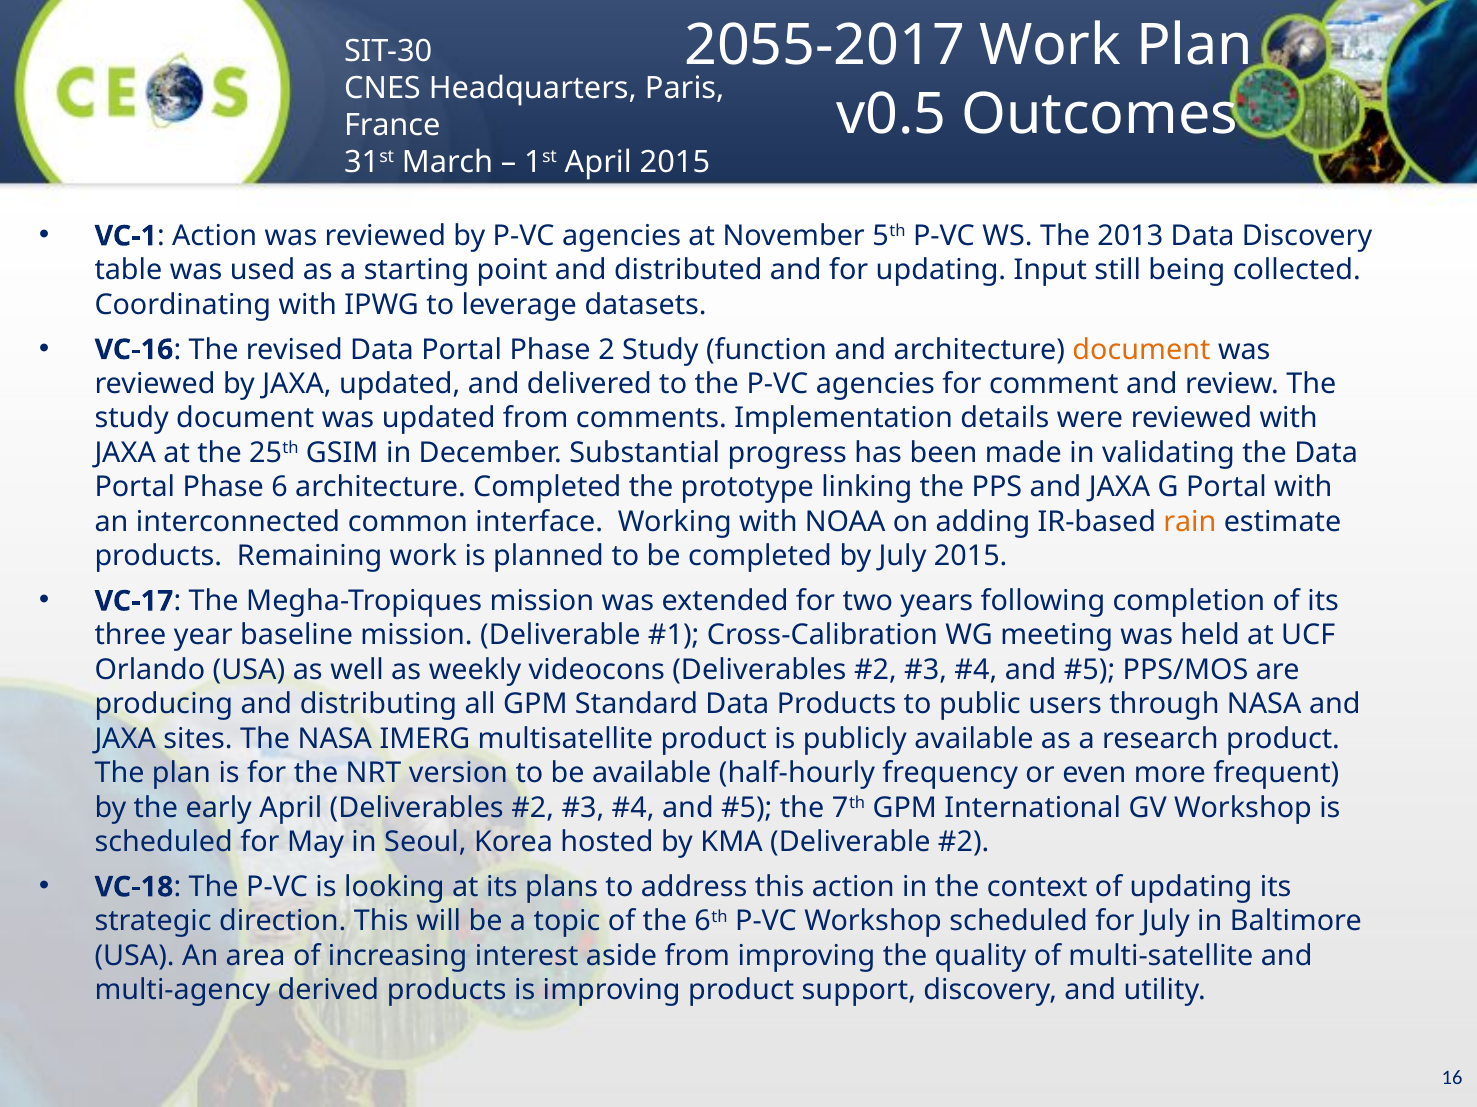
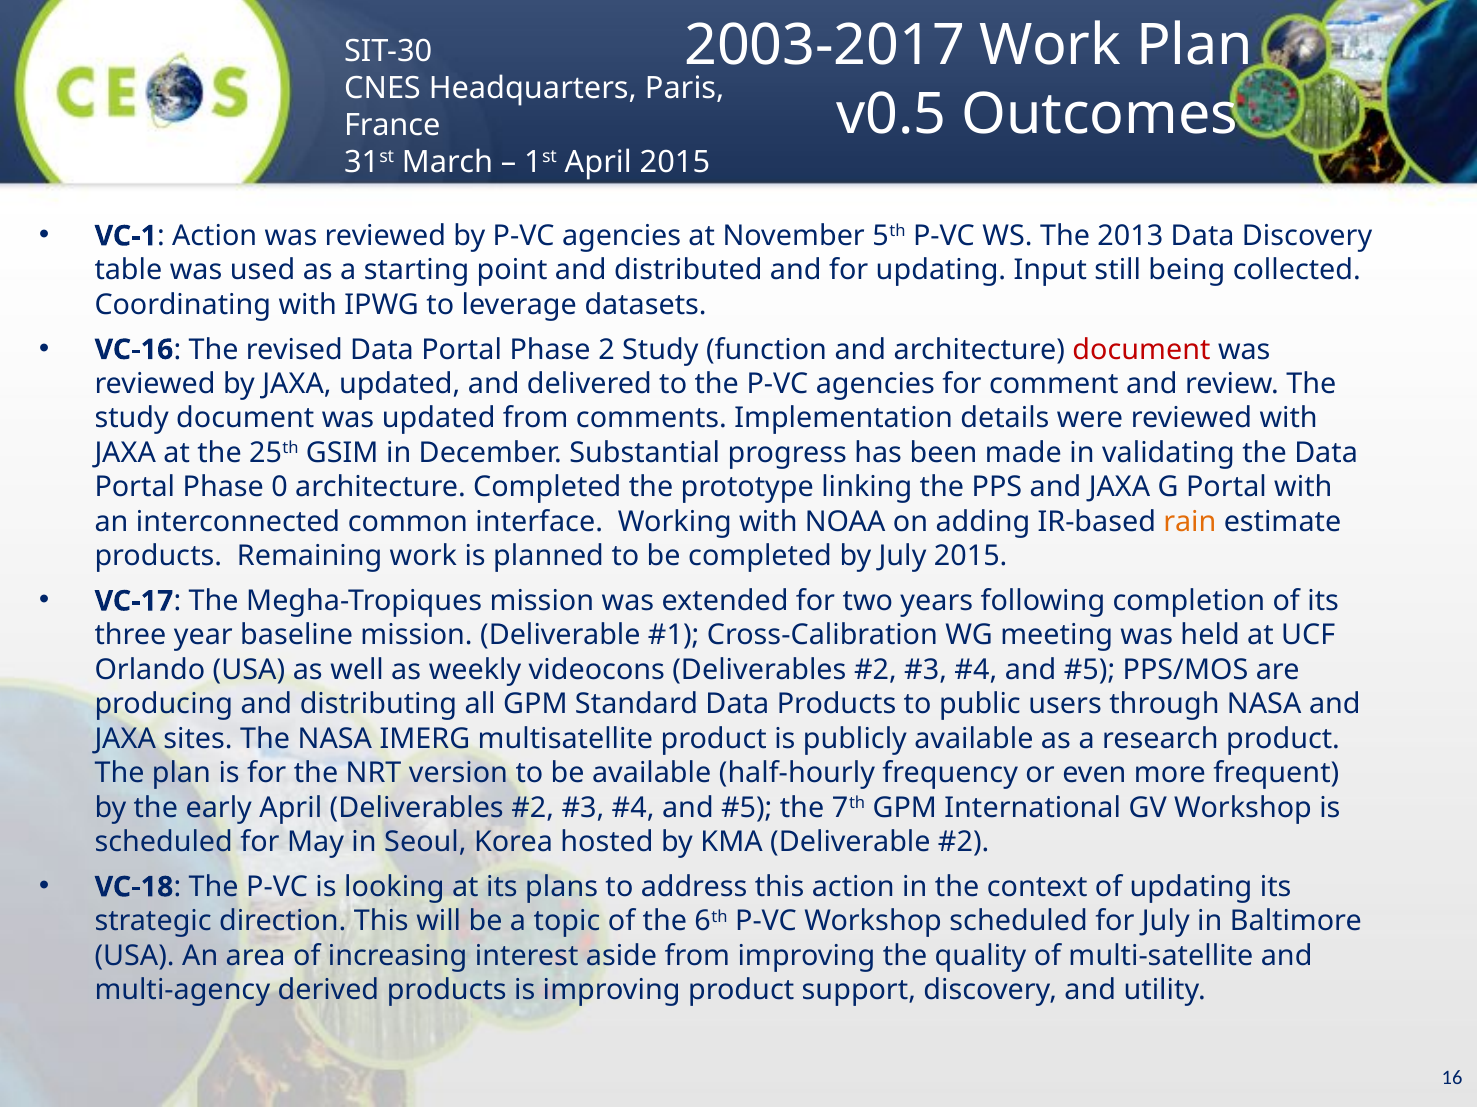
2055-2017: 2055-2017 -> 2003-2017
document at (1141, 350) colour: orange -> red
6: 6 -> 0
